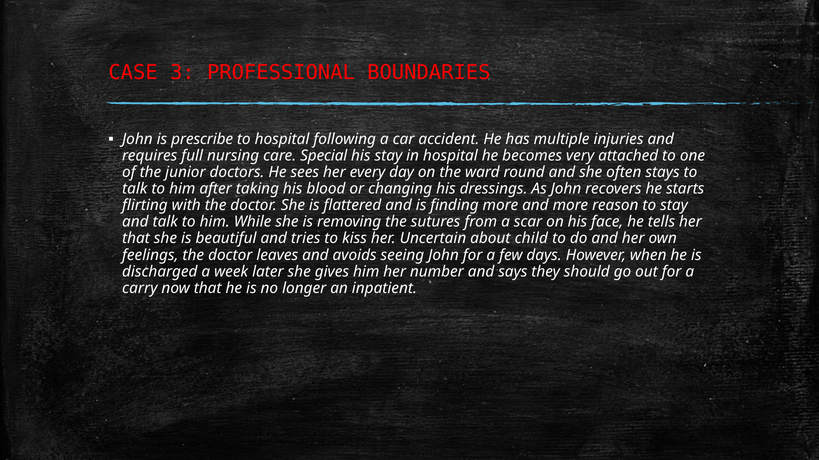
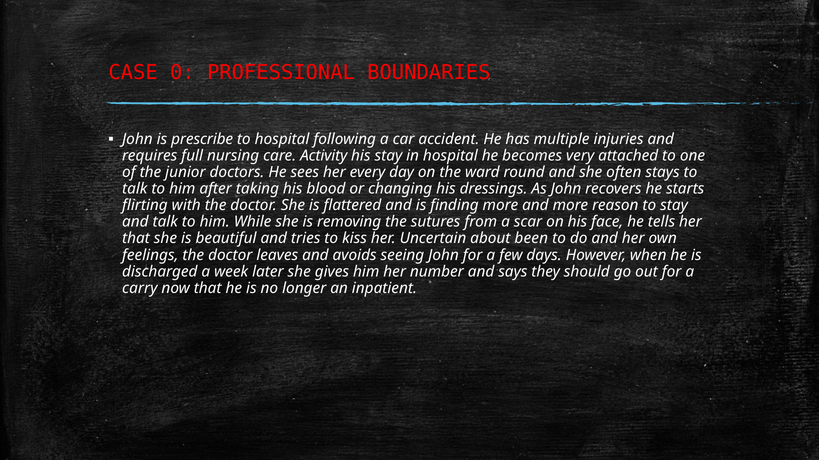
3: 3 -> 0
Special: Special -> Activity
child: child -> been
